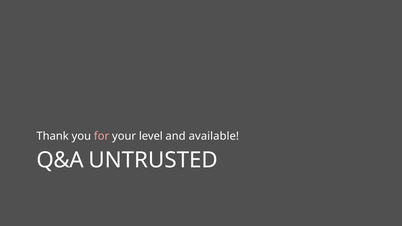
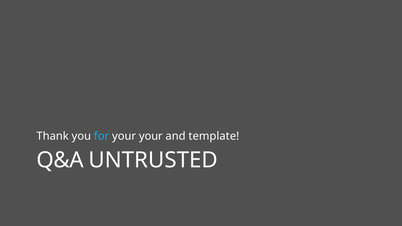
for colour: pink -> light blue
your level: level -> your
available: available -> template
